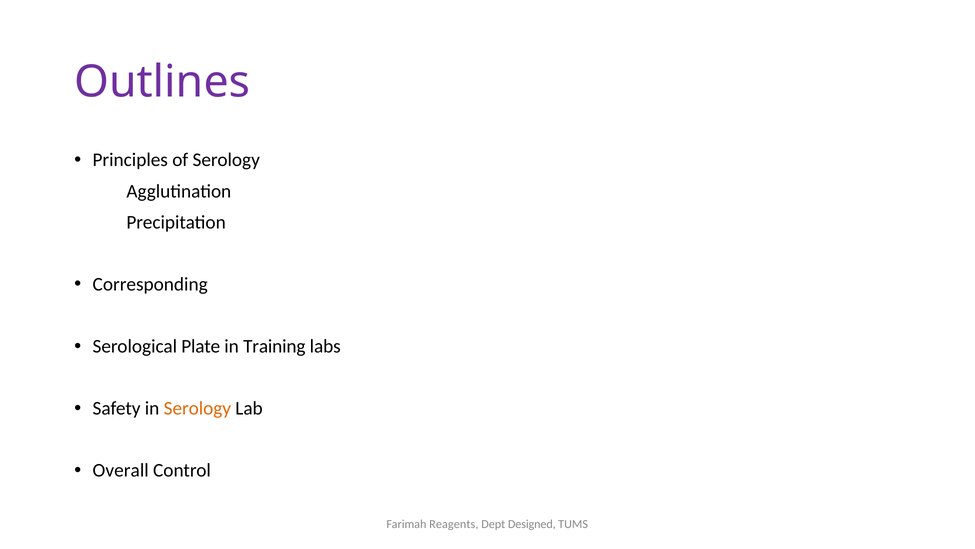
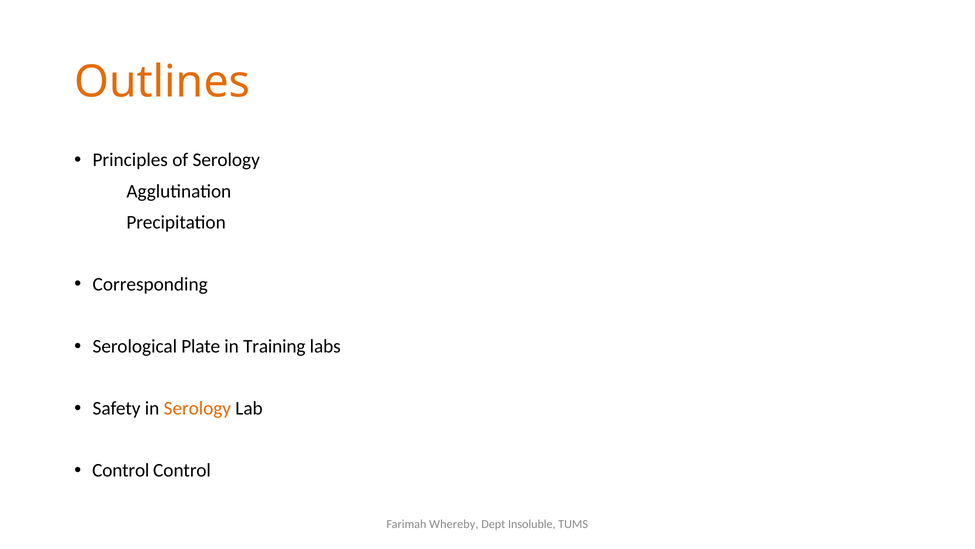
Outlines colour: purple -> orange
Overall at (121, 470): Overall -> Control
Reagents: Reagents -> Whereby
Designed: Designed -> Insoluble
